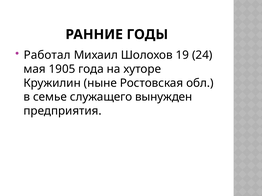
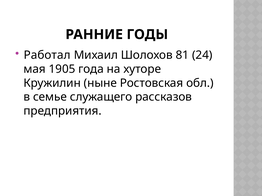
19: 19 -> 81
вынужден: вынужден -> рассказов
